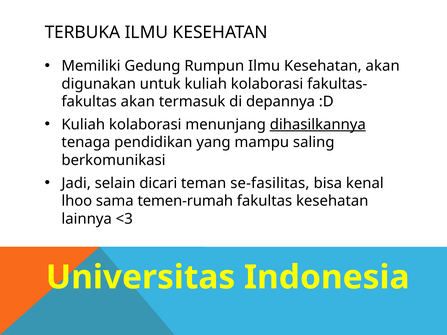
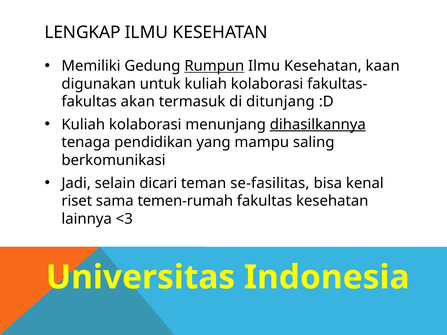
TERBUKA: TERBUKA -> LENGKAP
Rumpun underline: none -> present
Kesehatan akan: akan -> kaan
depannya: depannya -> ditunjang
lhoo: lhoo -> riset
